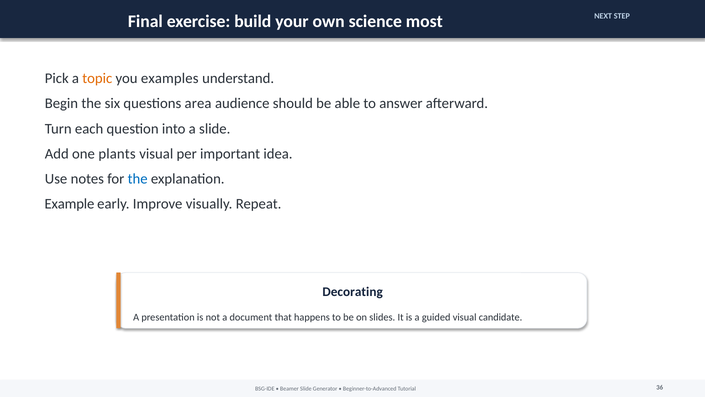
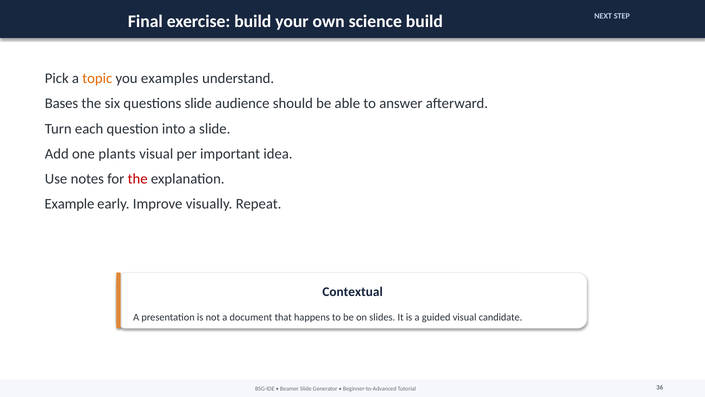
science most: most -> build
Begin: Begin -> Bases
questions area: area -> slide
the at (138, 178) colour: blue -> red
Decorating: Decorating -> Contextual
